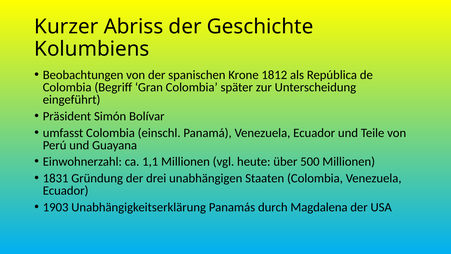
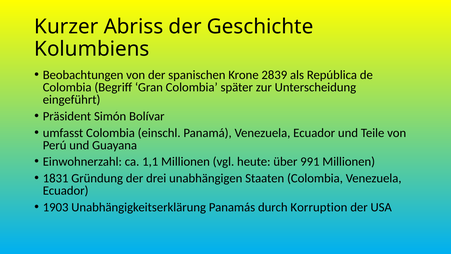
1812: 1812 -> 2839
500: 500 -> 991
Magdalena: Magdalena -> Korruption
